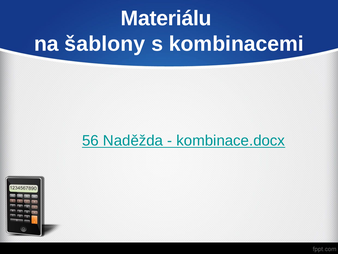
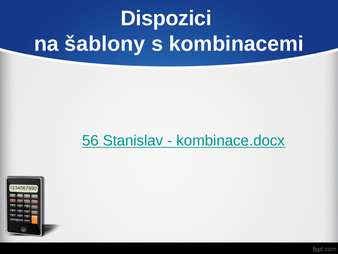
Materiálu: Materiálu -> Dispozici
Naděžda: Naděžda -> Stanislav
